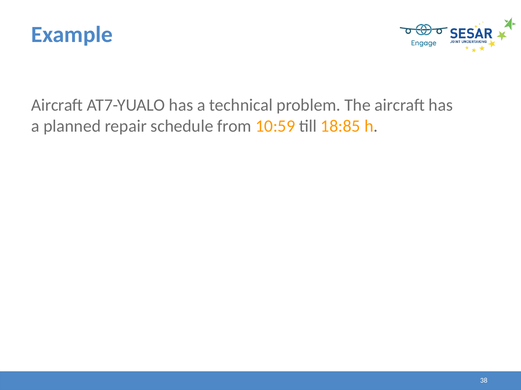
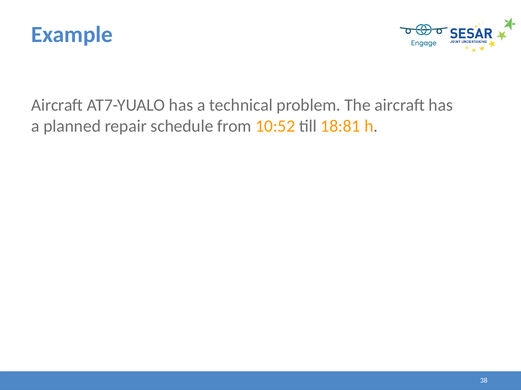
10:59: 10:59 -> 10:52
18:85: 18:85 -> 18:81
